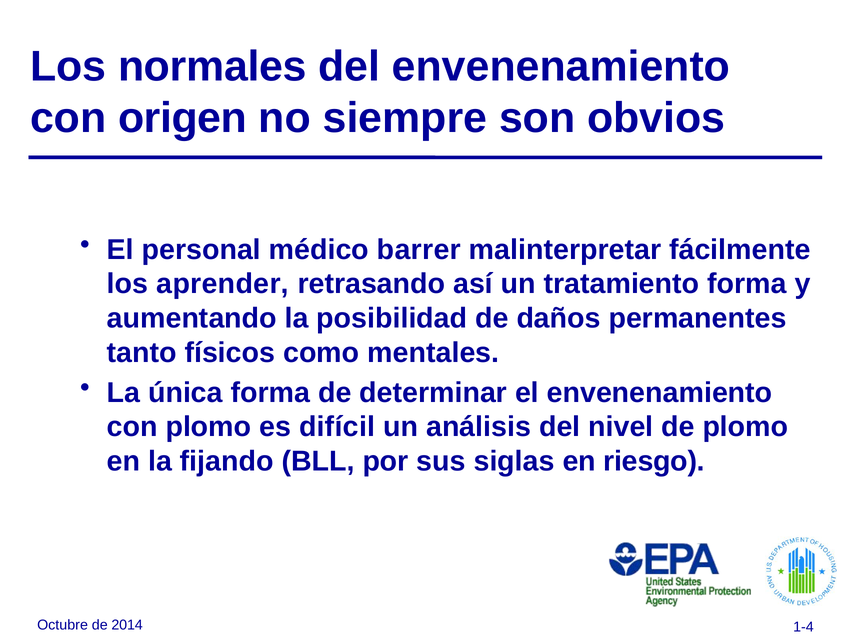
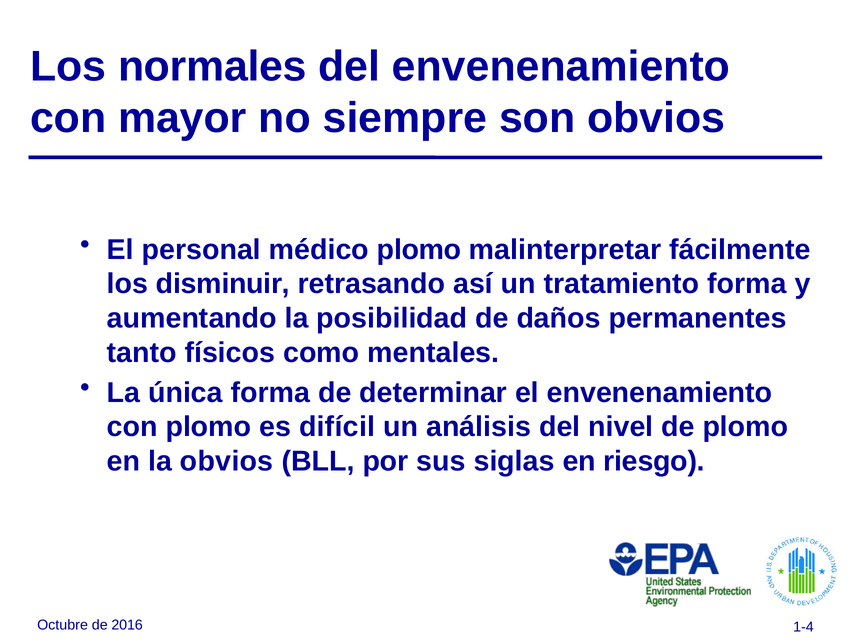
origen: origen -> mayor
médico barrer: barrer -> plomo
aprender: aprender -> disminuir
la fijando: fijando -> obvios
2014: 2014 -> 2016
